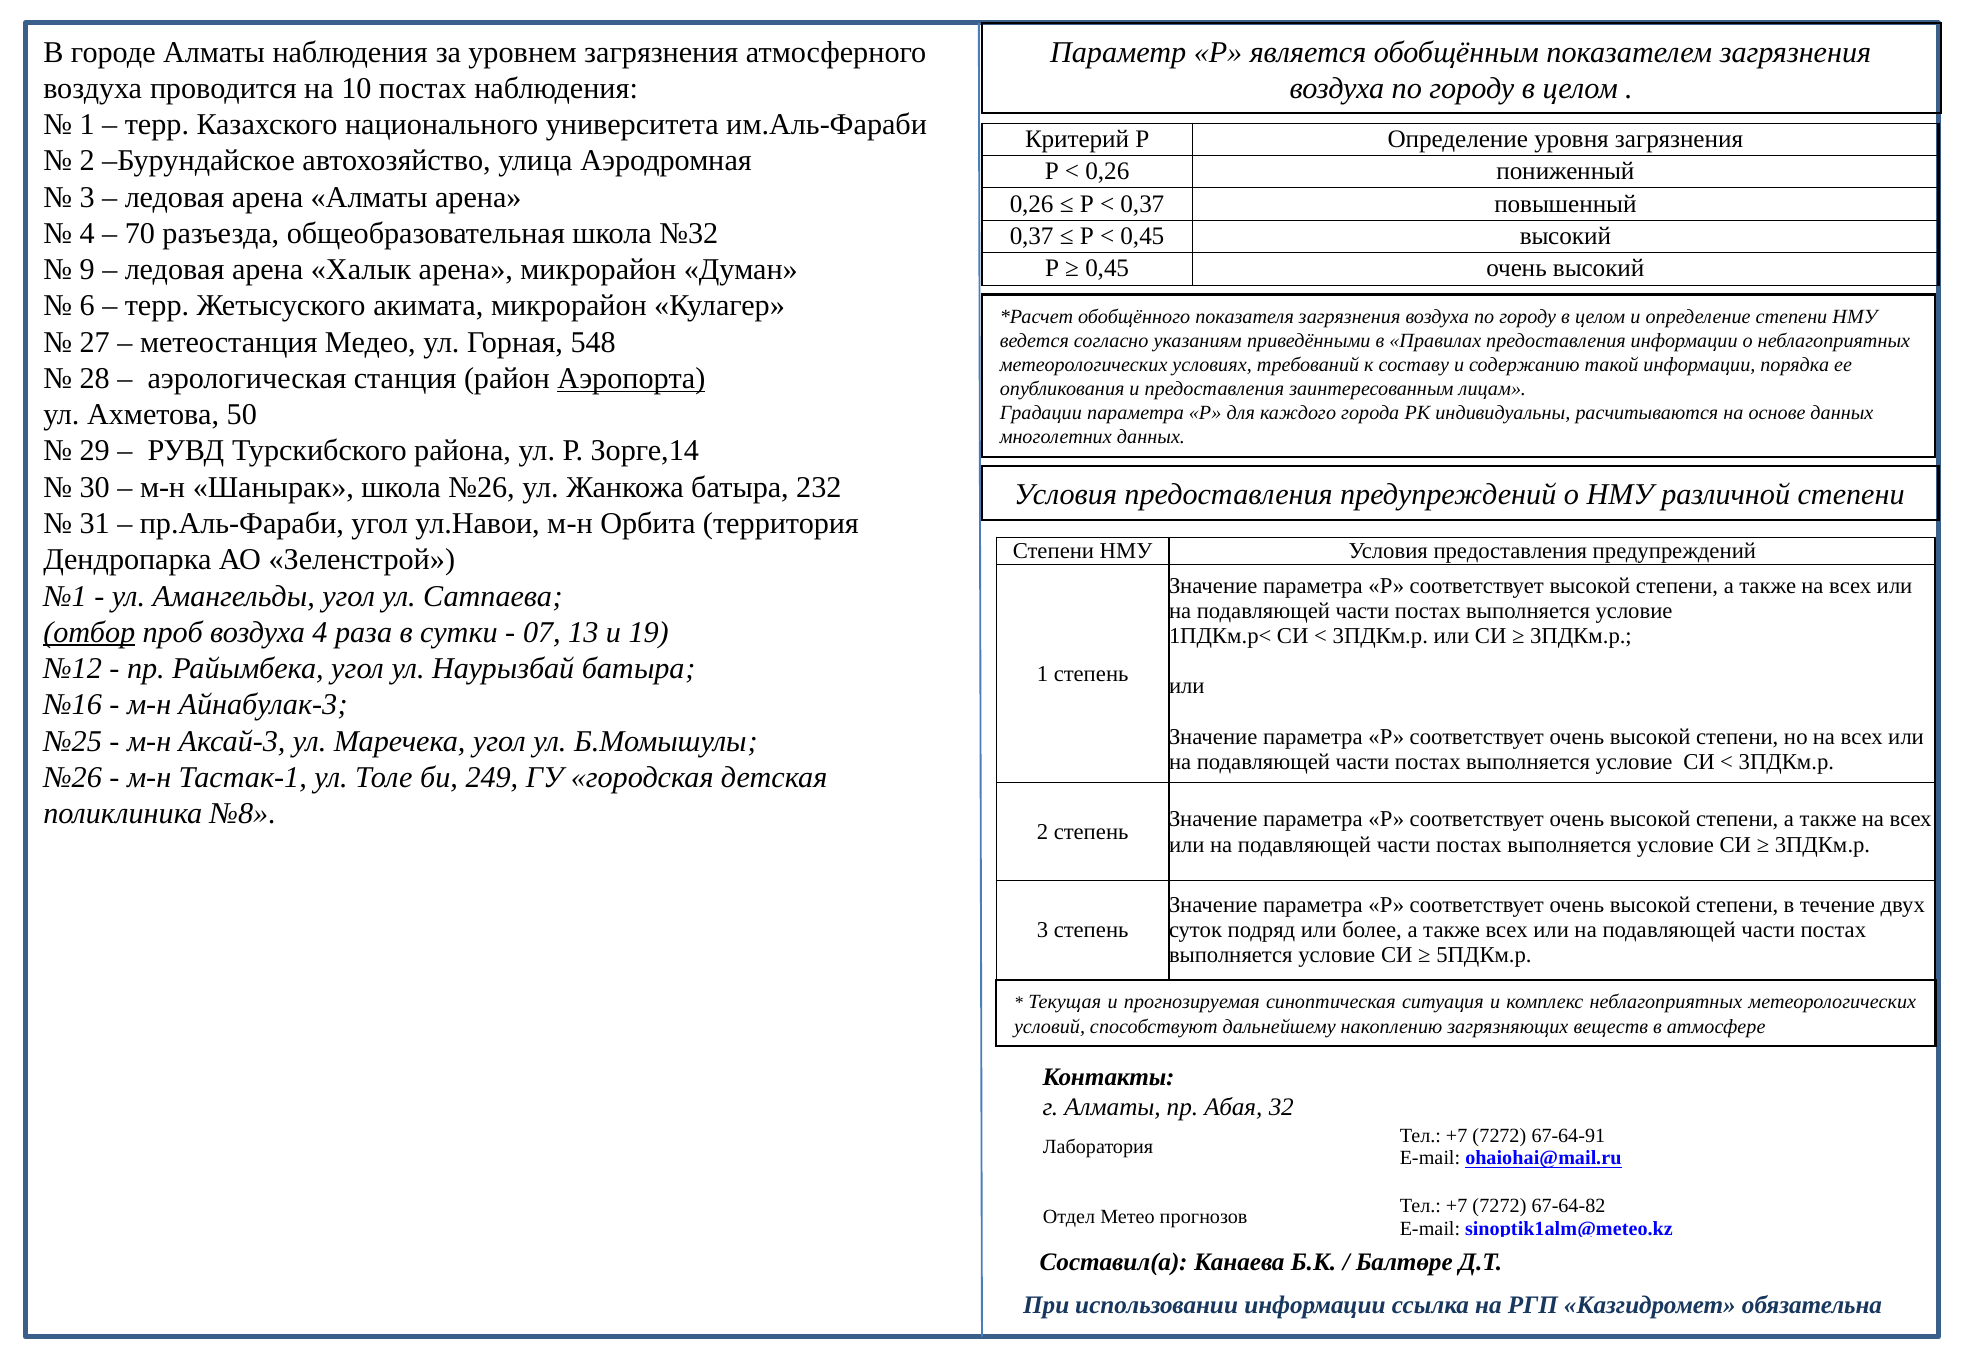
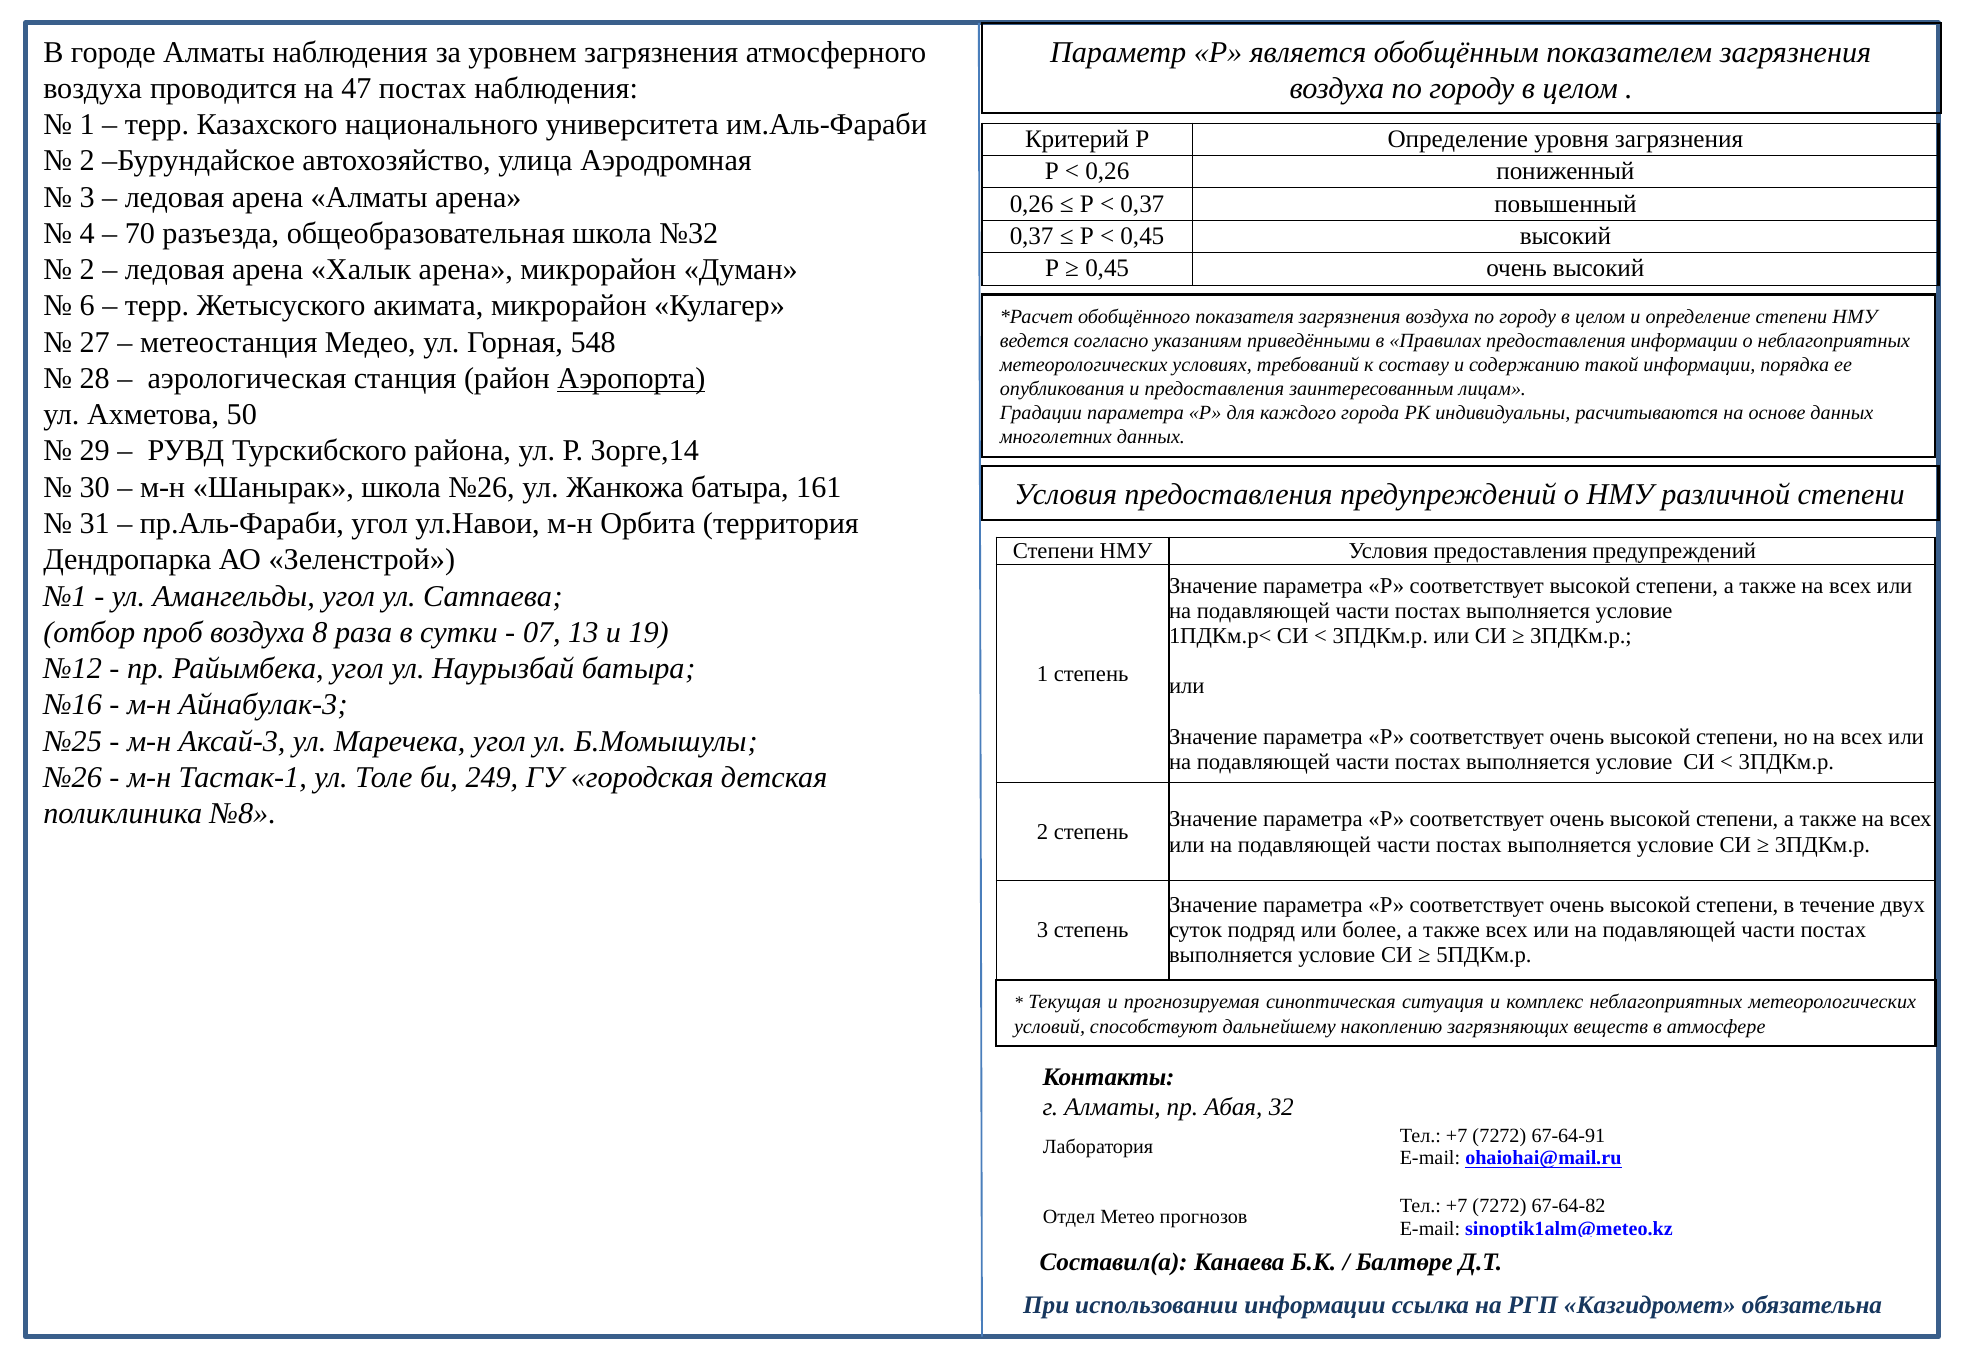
10: 10 -> 47
9 at (87, 270): 9 -> 2
232: 232 -> 161
отбор underline: present -> none
воздуха 4: 4 -> 8
